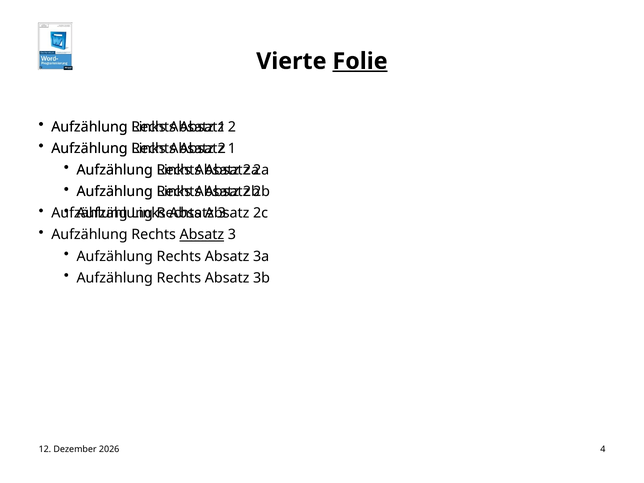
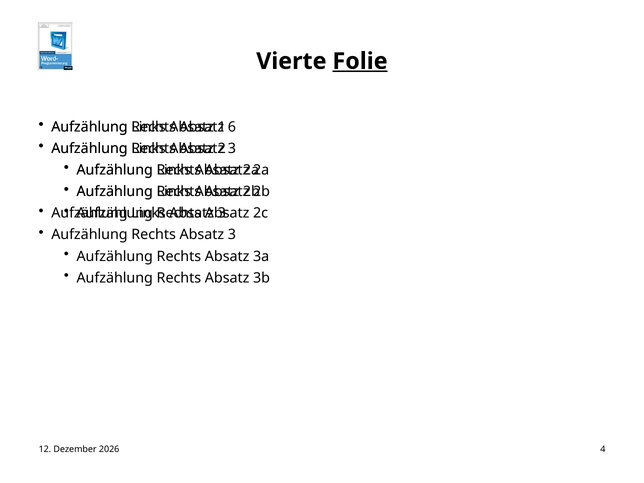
2 at (232, 127): 2 -> 6
1 at (232, 149): 1 -> 3
Absatz at (202, 235) underline: present -> none
